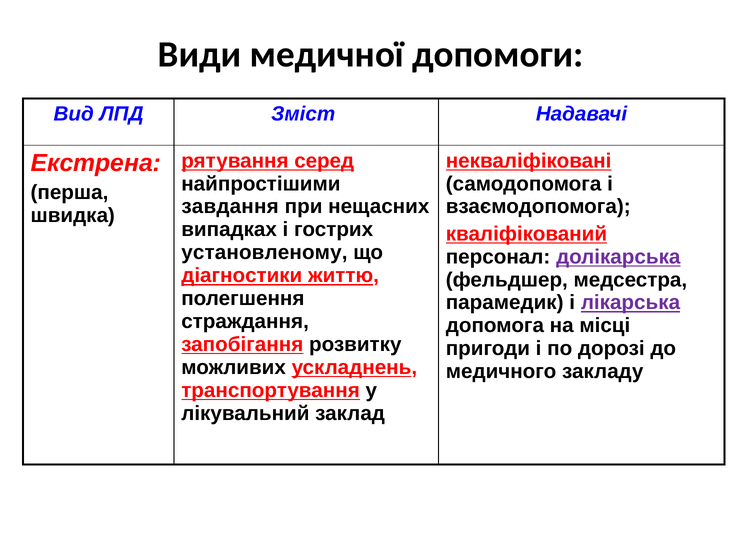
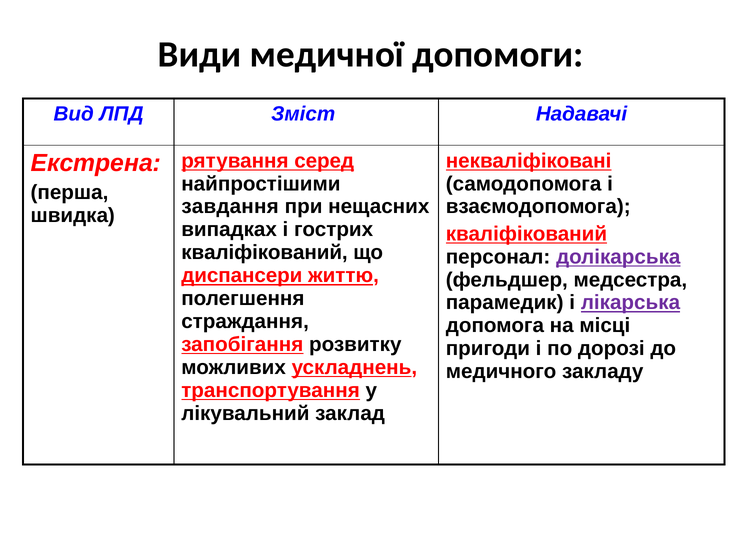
установленому at (264, 253): установленому -> кваліфікований
діагностики: діагностики -> диспансери
